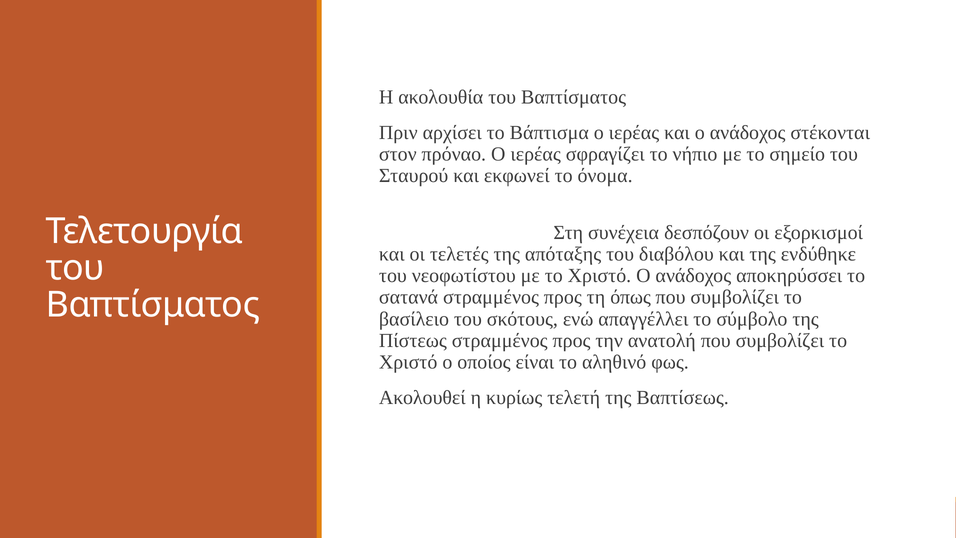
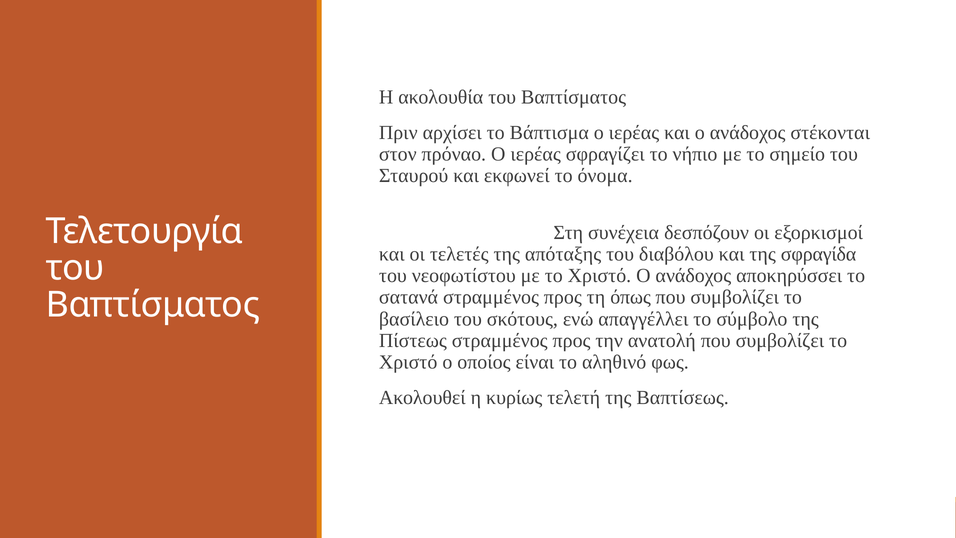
ενδύθηκε: ενδύθηκε -> σφραγίδα
